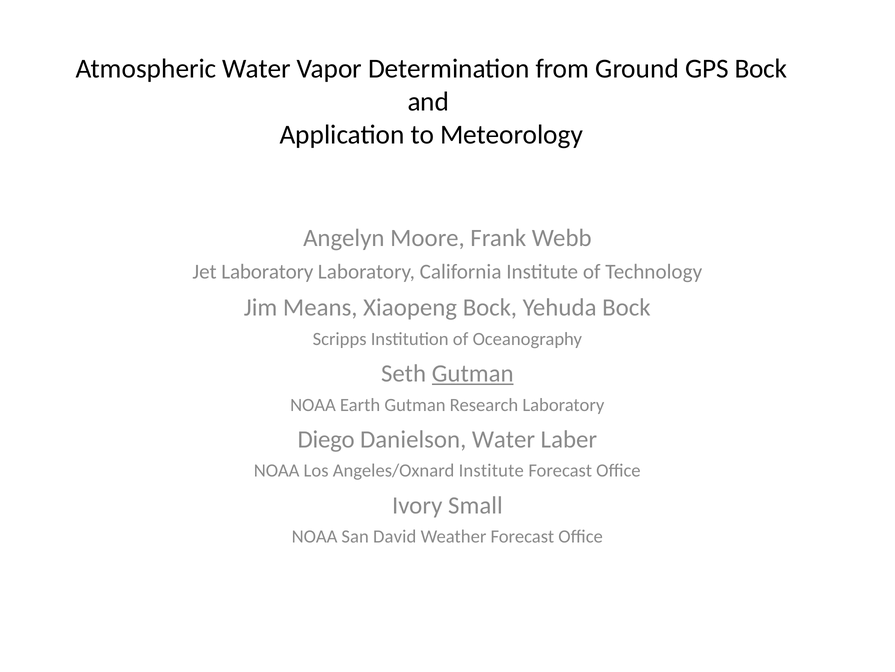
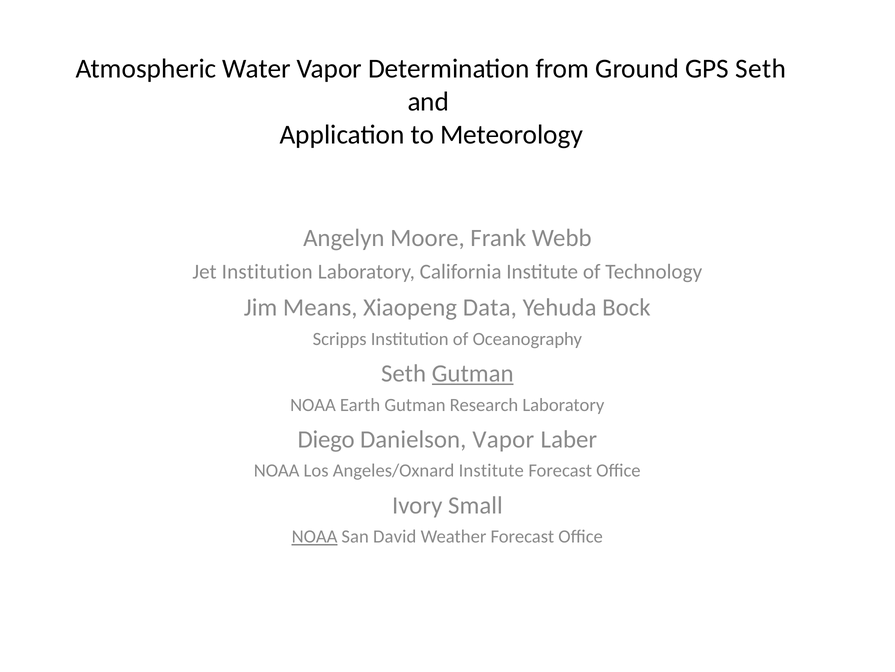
GPS Bock: Bock -> Seth
Jet Laboratory: Laboratory -> Institution
Xiaopeng Bock: Bock -> Data
Danielson Water: Water -> Vapor
NOAA at (315, 536) underline: none -> present
